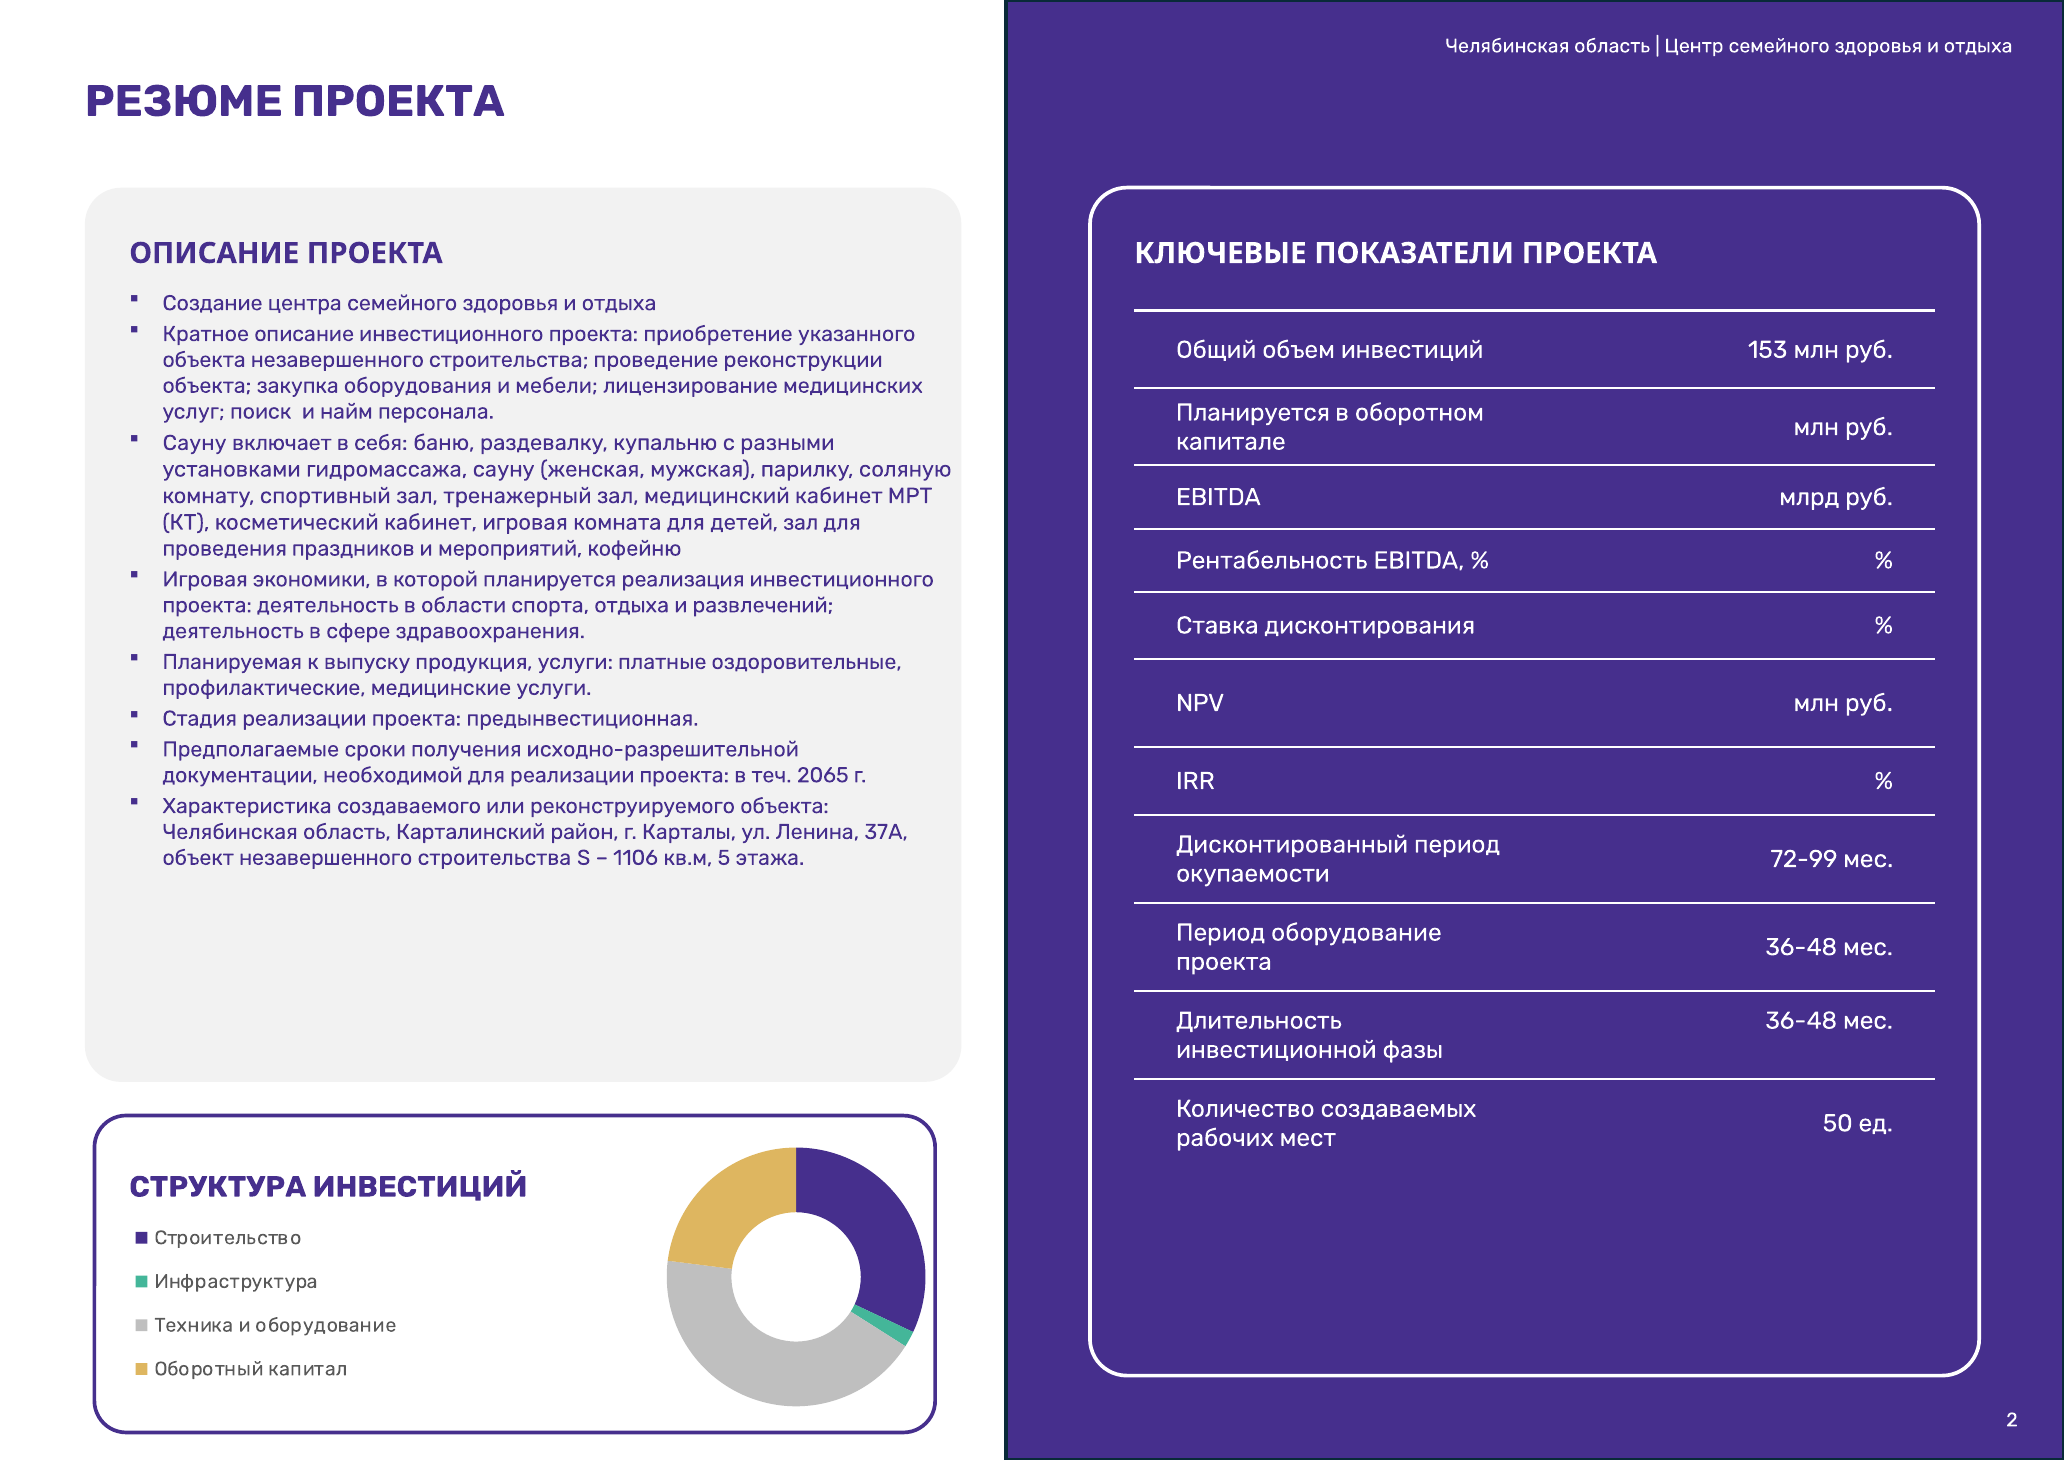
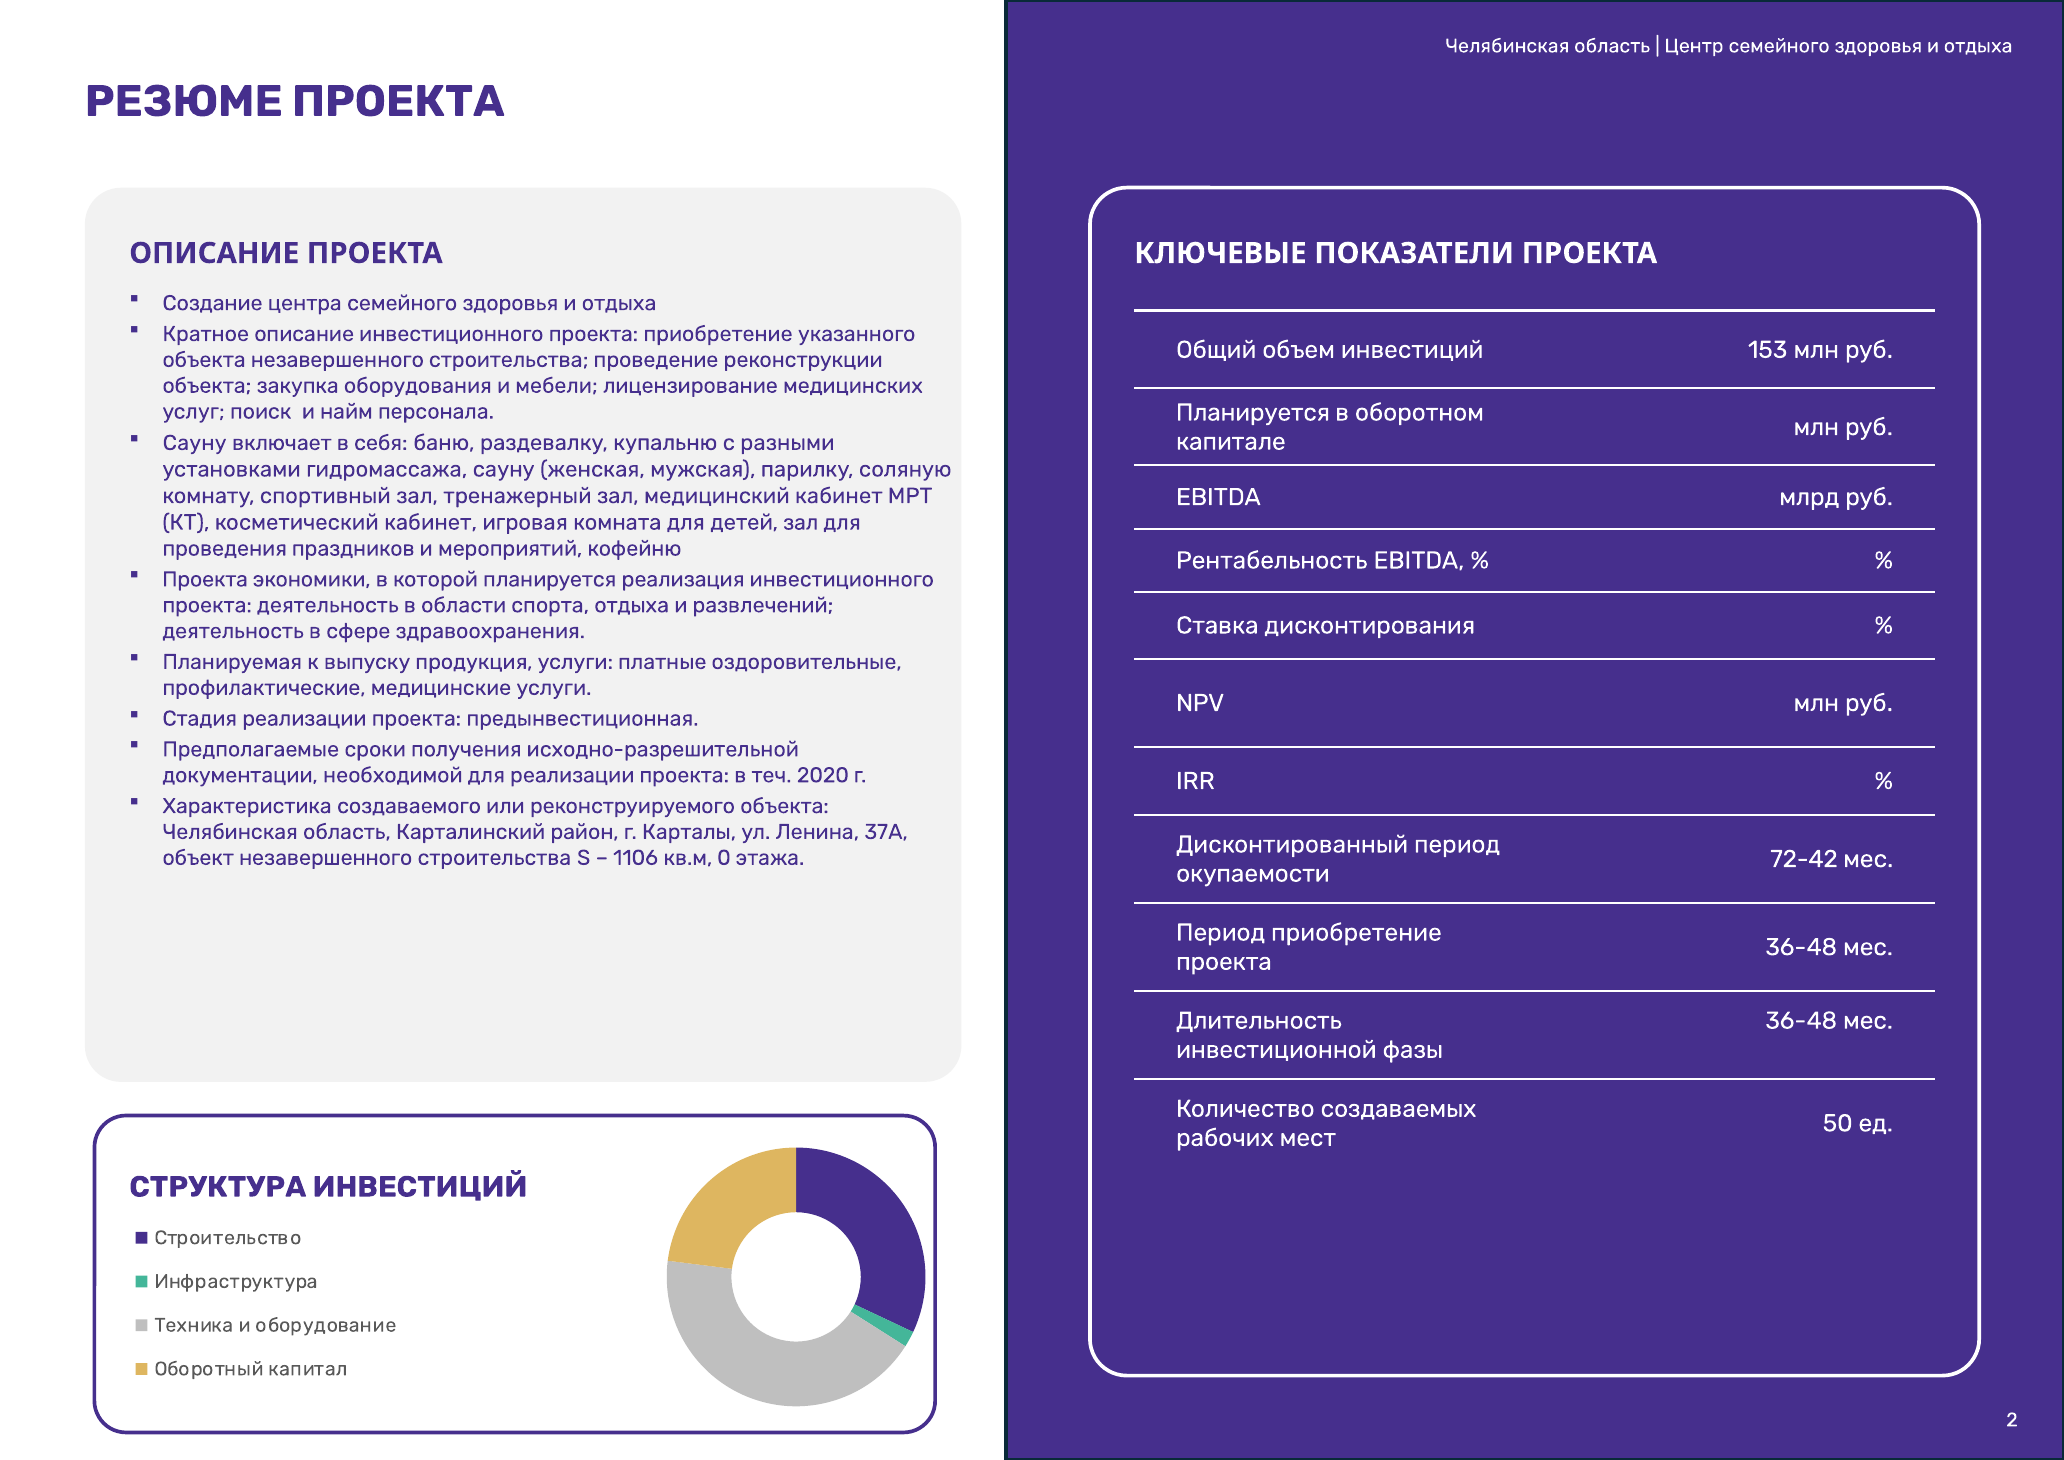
Игровая at (205, 579): Игровая -> Проекта
2065: 2065 -> 2020
5: 5 -> 0
72-99: 72-99 -> 72-42
Период оборудование: оборудование -> приобретение
